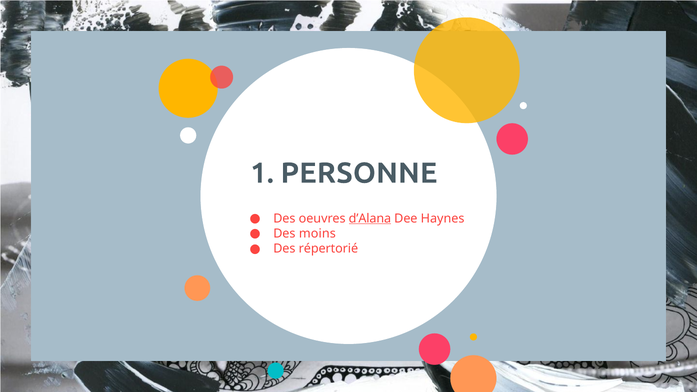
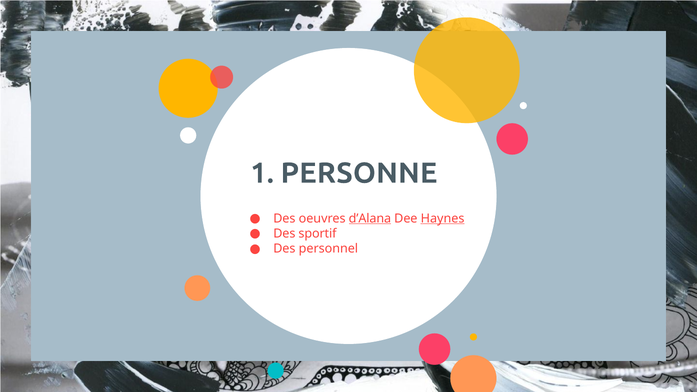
Haynes underline: none -> present
moins: moins -> sportif
répertorié: répertorié -> personnel
